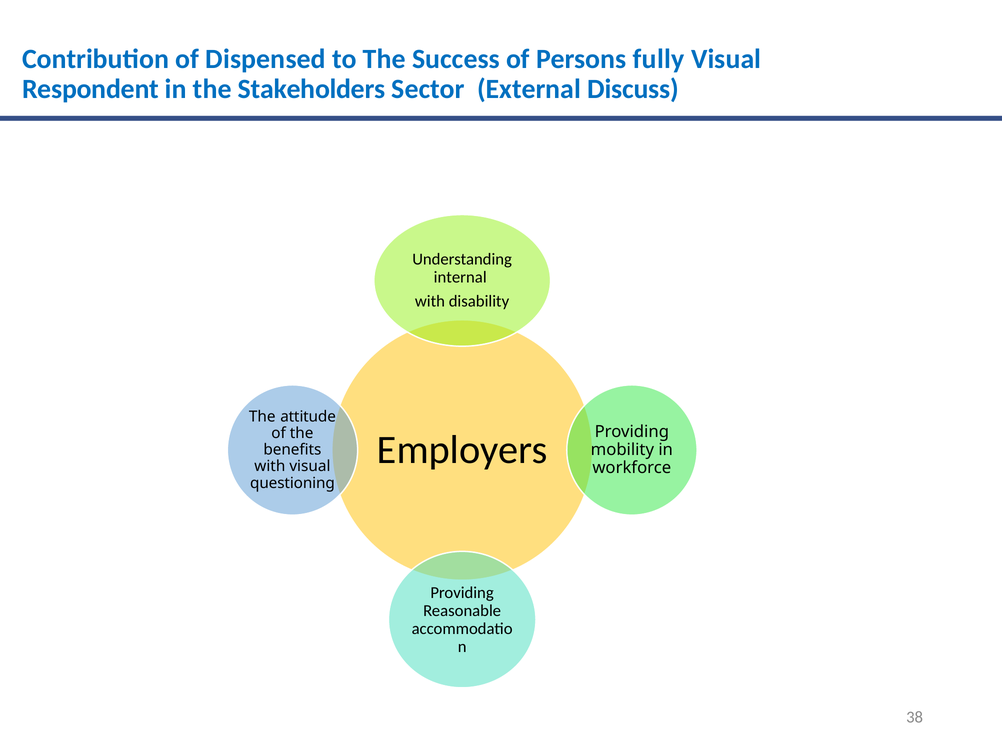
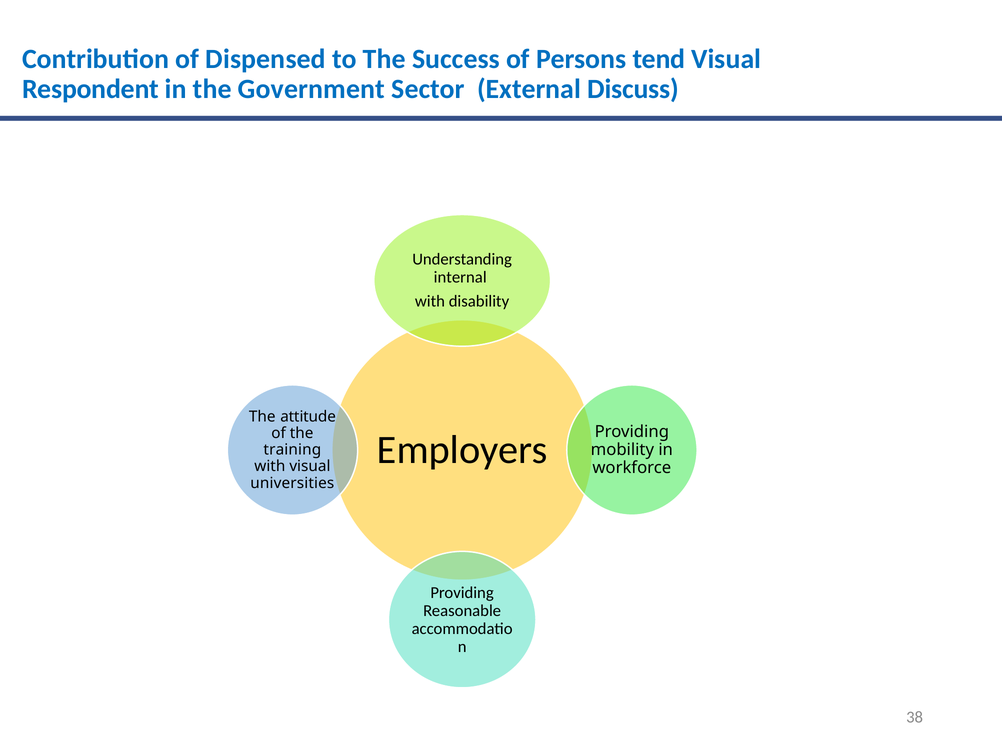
fully: fully -> tend
Stakeholders: Stakeholders -> Government
benefits: benefits -> training
questioning: questioning -> universities
